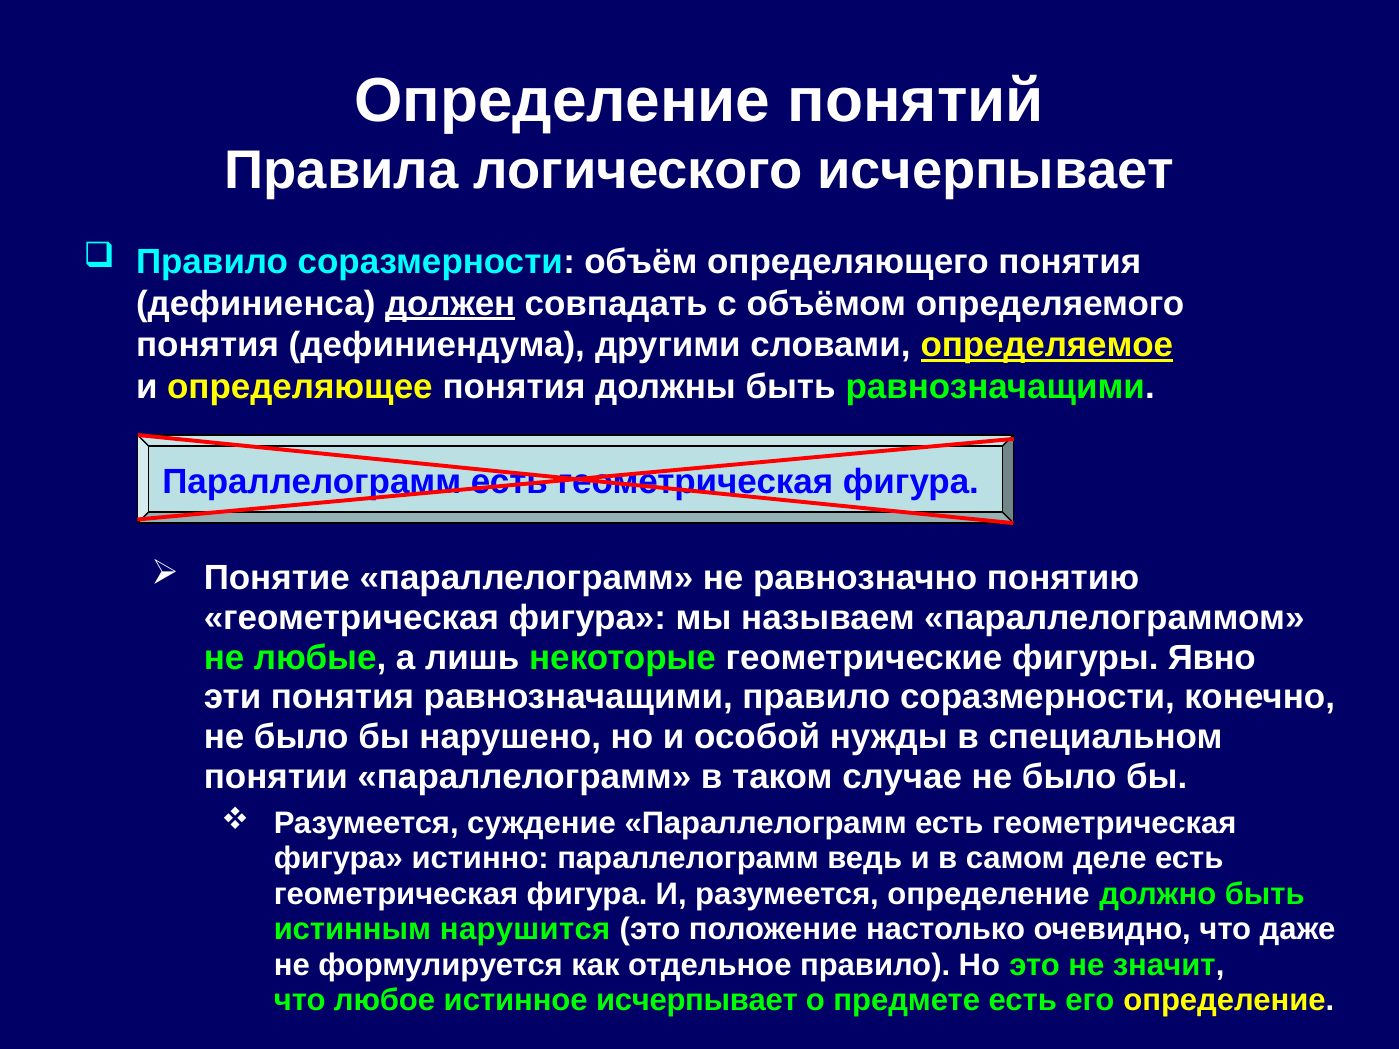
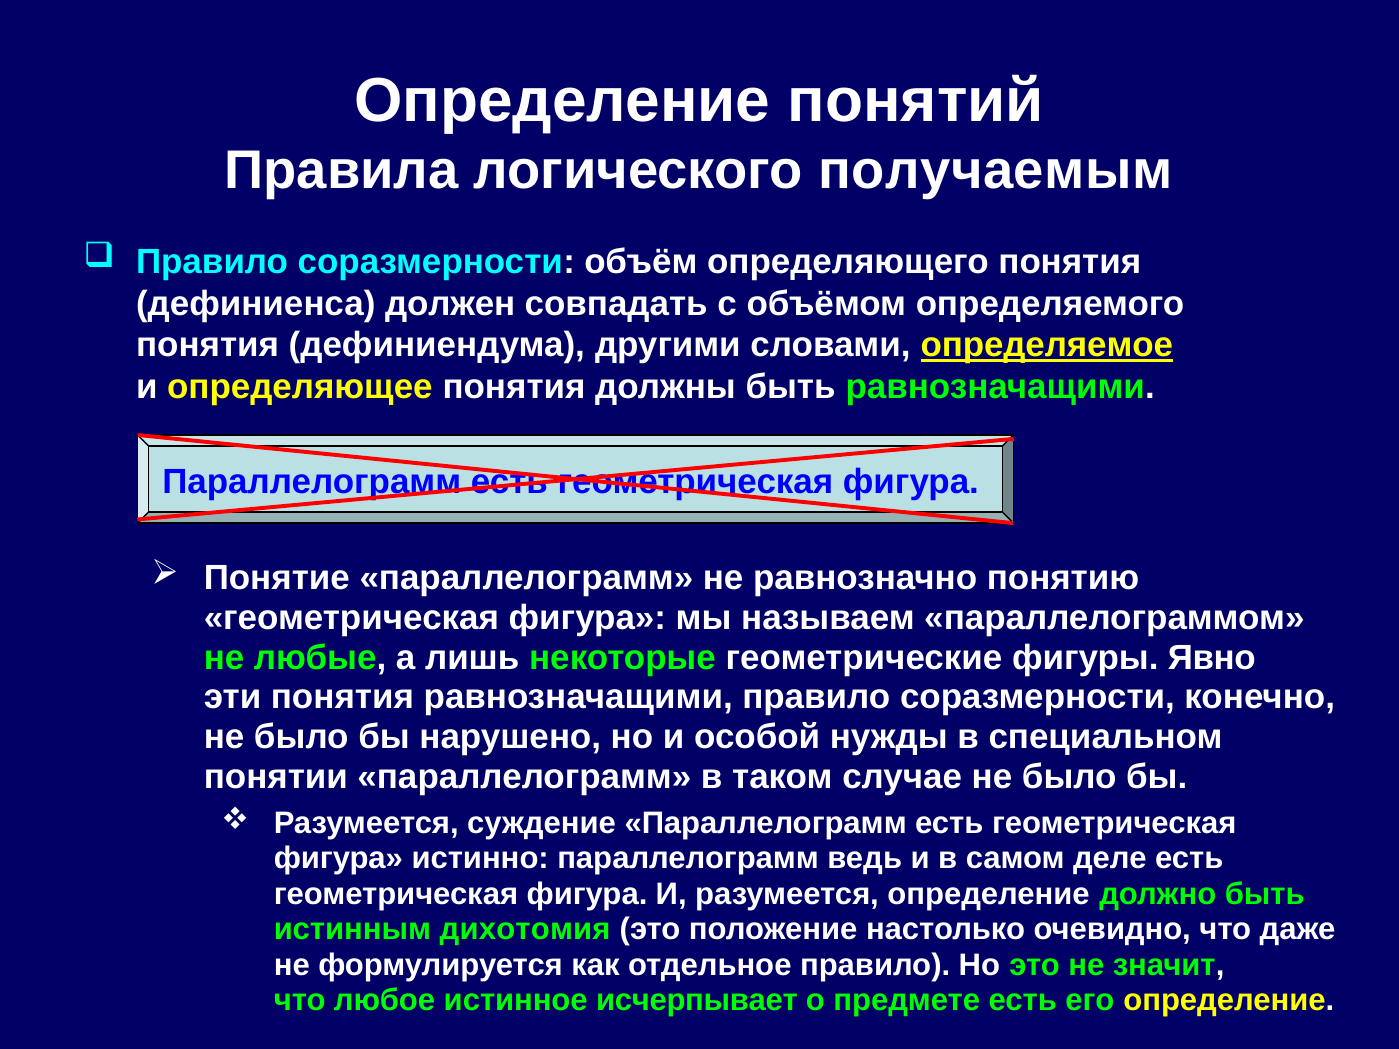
логического исчерпывает: исчерпывает -> получаемым
должен underline: present -> none
нарушится: нарушится -> дихотомия
